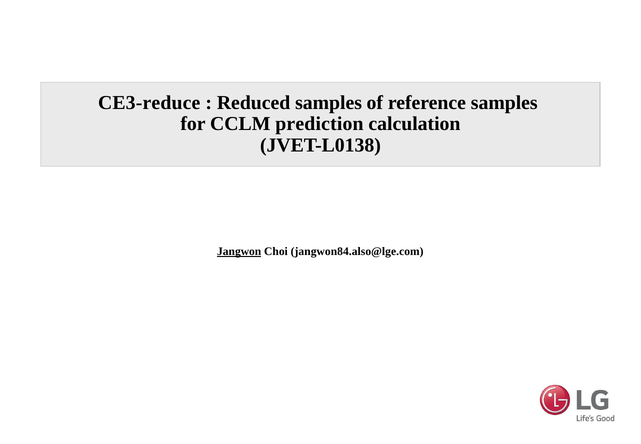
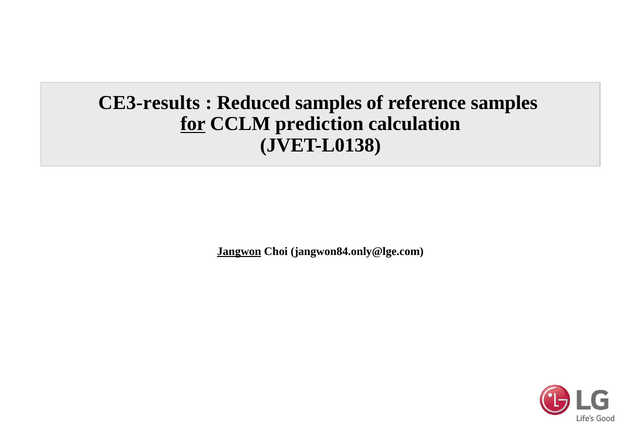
CE3-reduce: CE3-reduce -> CE3-results
for underline: none -> present
jangwon84.also@lge.com: jangwon84.also@lge.com -> jangwon84.only@lge.com
